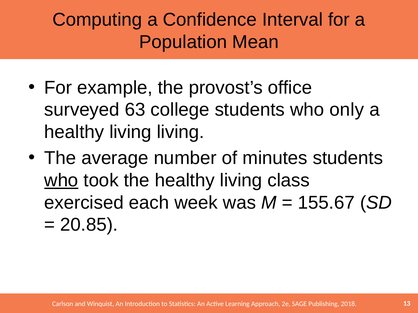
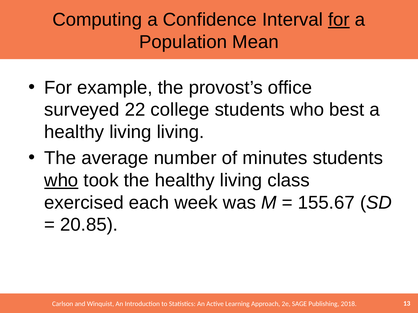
for at (339, 20) underline: none -> present
63: 63 -> 22
only: only -> best
